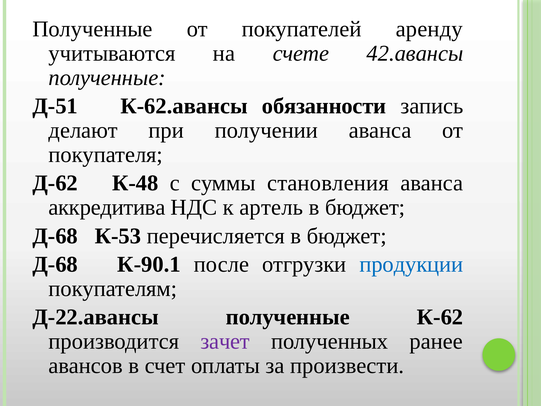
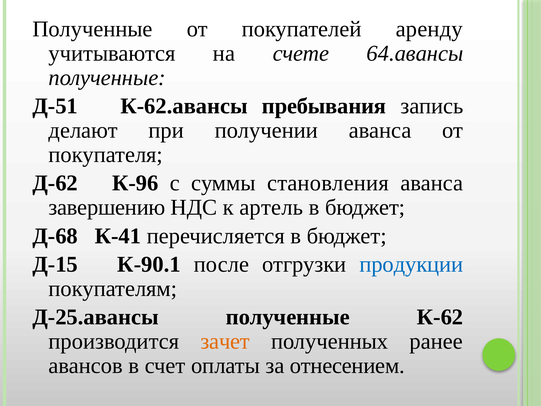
42.авансы: 42.авансы -> 64.авансы
обязанности: обязанности -> пребывания
К-48: К-48 -> К-96
аккредитива: аккредитива -> завершению
К-53: К-53 -> К-41
Д-68 at (55, 264): Д-68 -> Д-15
Д-22.авансы: Д-22.авансы -> Д-25.авансы
зачет colour: purple -> orange
произвести: произвести -> отнесением
